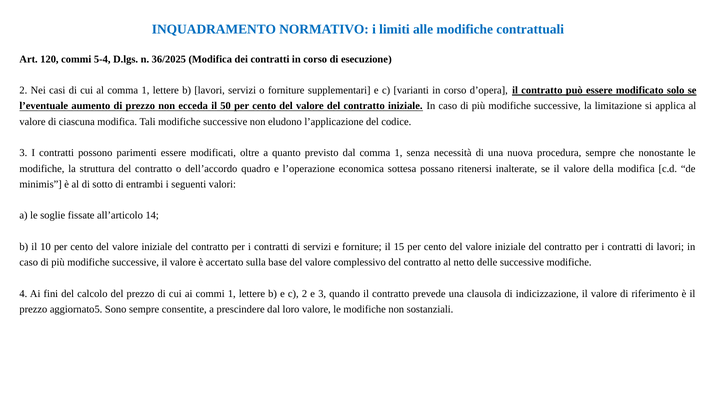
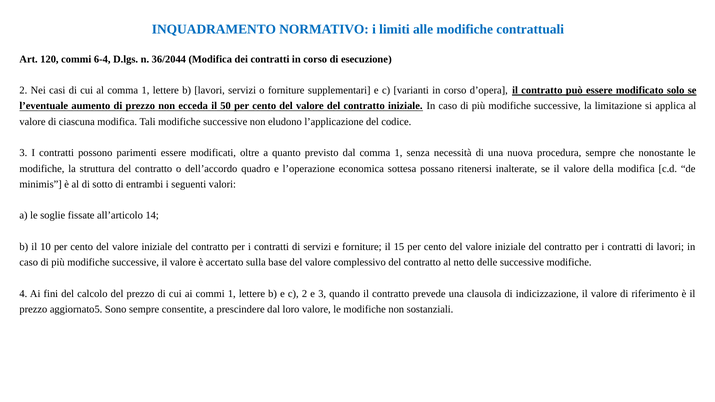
5-4: 5-4 -> 6-4
36/2025: 36/2025 -> 36/2044
